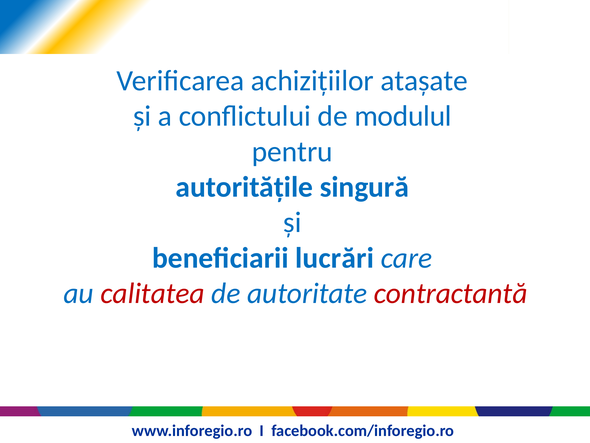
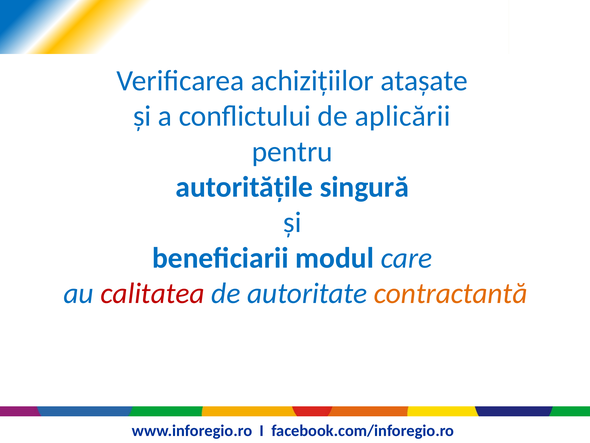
modulul: modulul -> aplicării
lucrări: lucrări -> modul
contractantă colour: red -> orange
